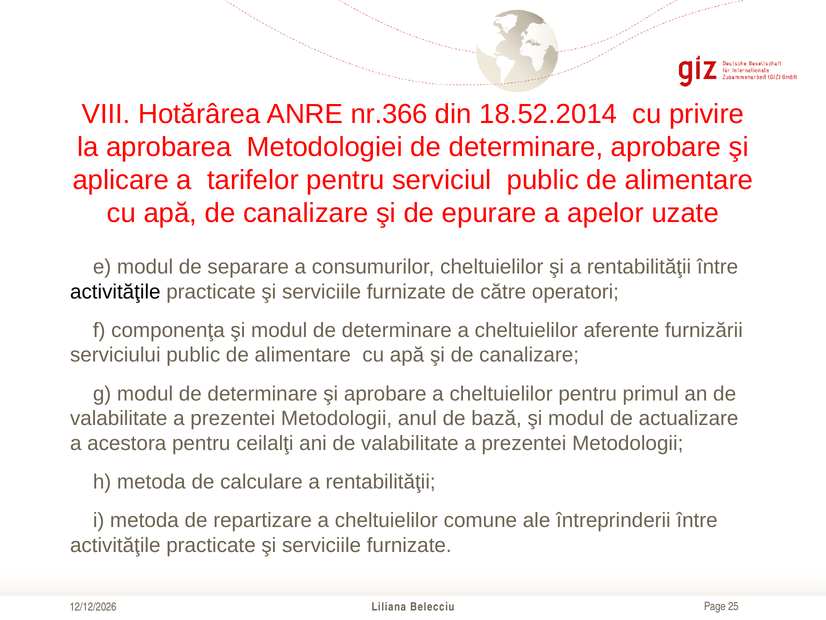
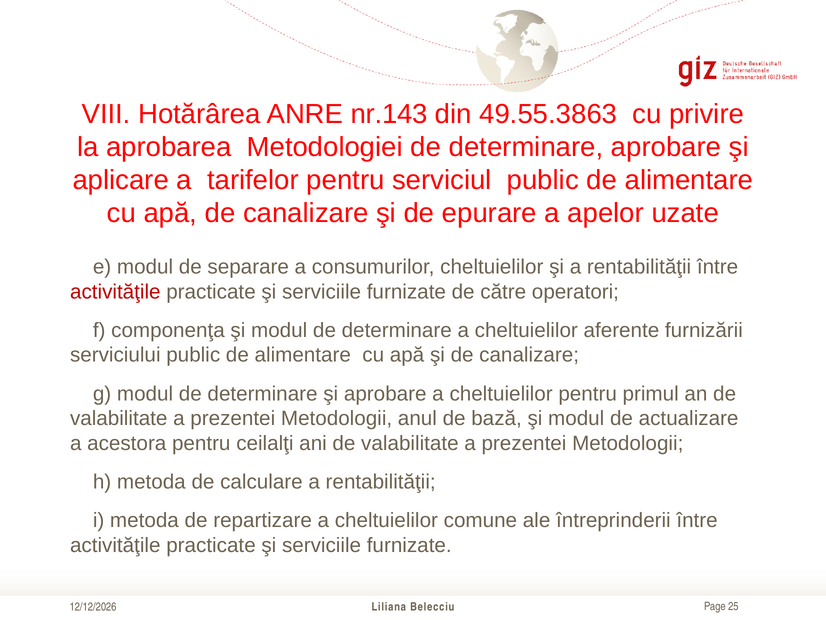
nr.366: nr.366 -> nr.143
18.52.2014: 18.52.2014 -> 49.55.3863
activităţile at (115, 292) colour: black -> red
